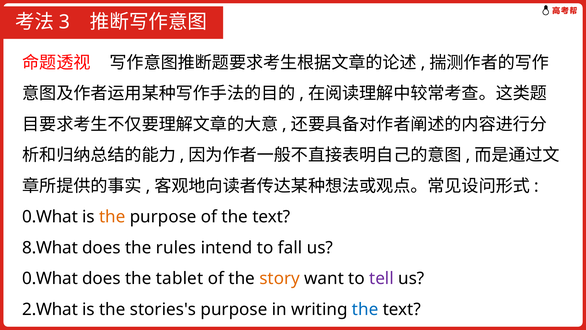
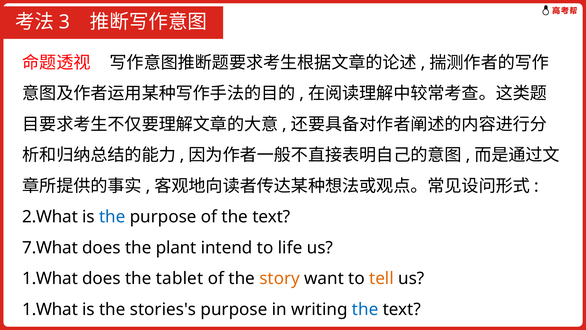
0.What at (50, 217): 0.What -> 2.What
the at (112, 217) colour: orange -> blue
8.What: 8.What -> 7.What
rules: rules -> plant
fall: fall -> life
0.What at (50, 278): 0.What -> 1.What
tell colour: purple -> orange
2.What at (50, 309): 2.What -> 1.What
